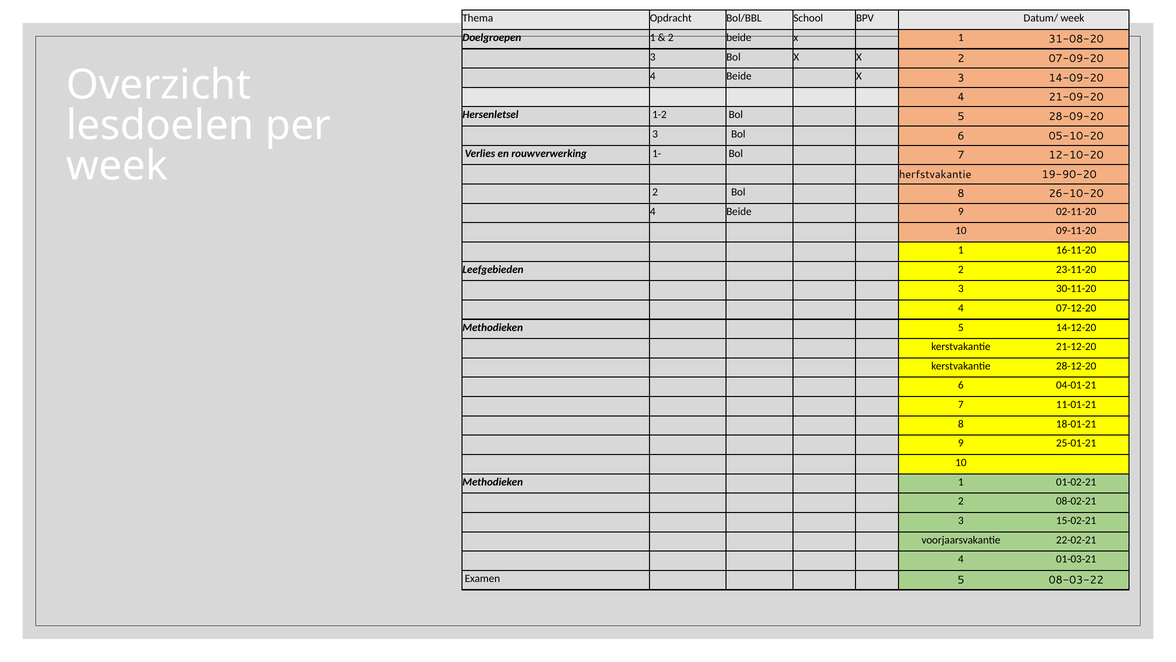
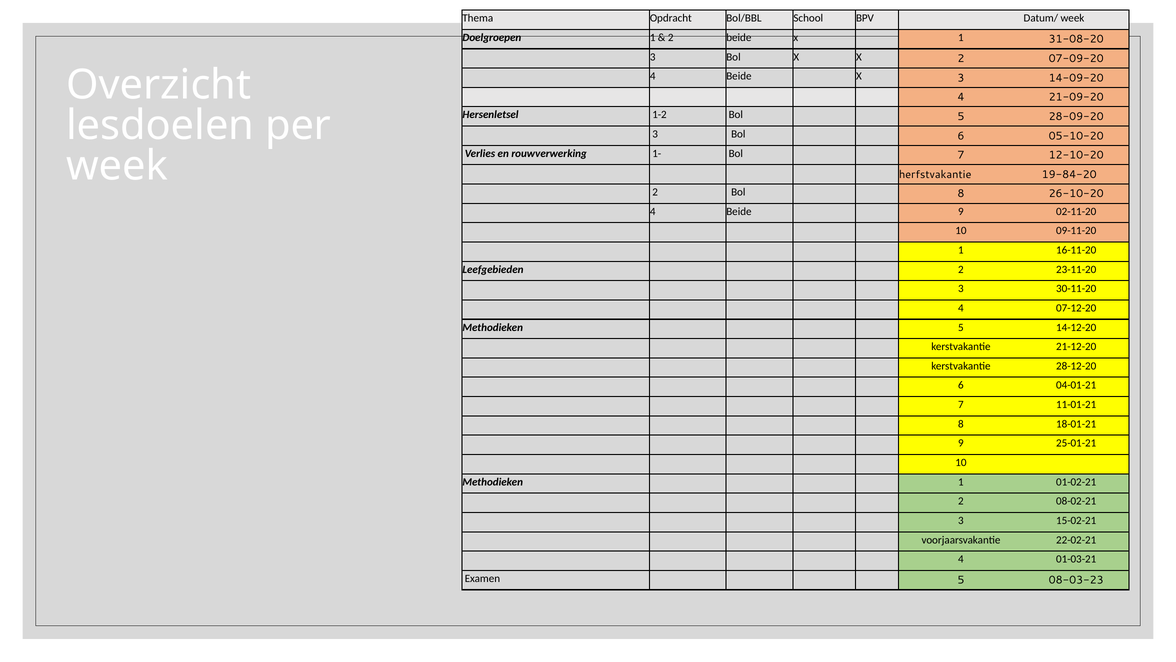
19-90-20: 19-90-20 -> 19-84-20
08-03-22: 08-03-22 -> 08-03-23
